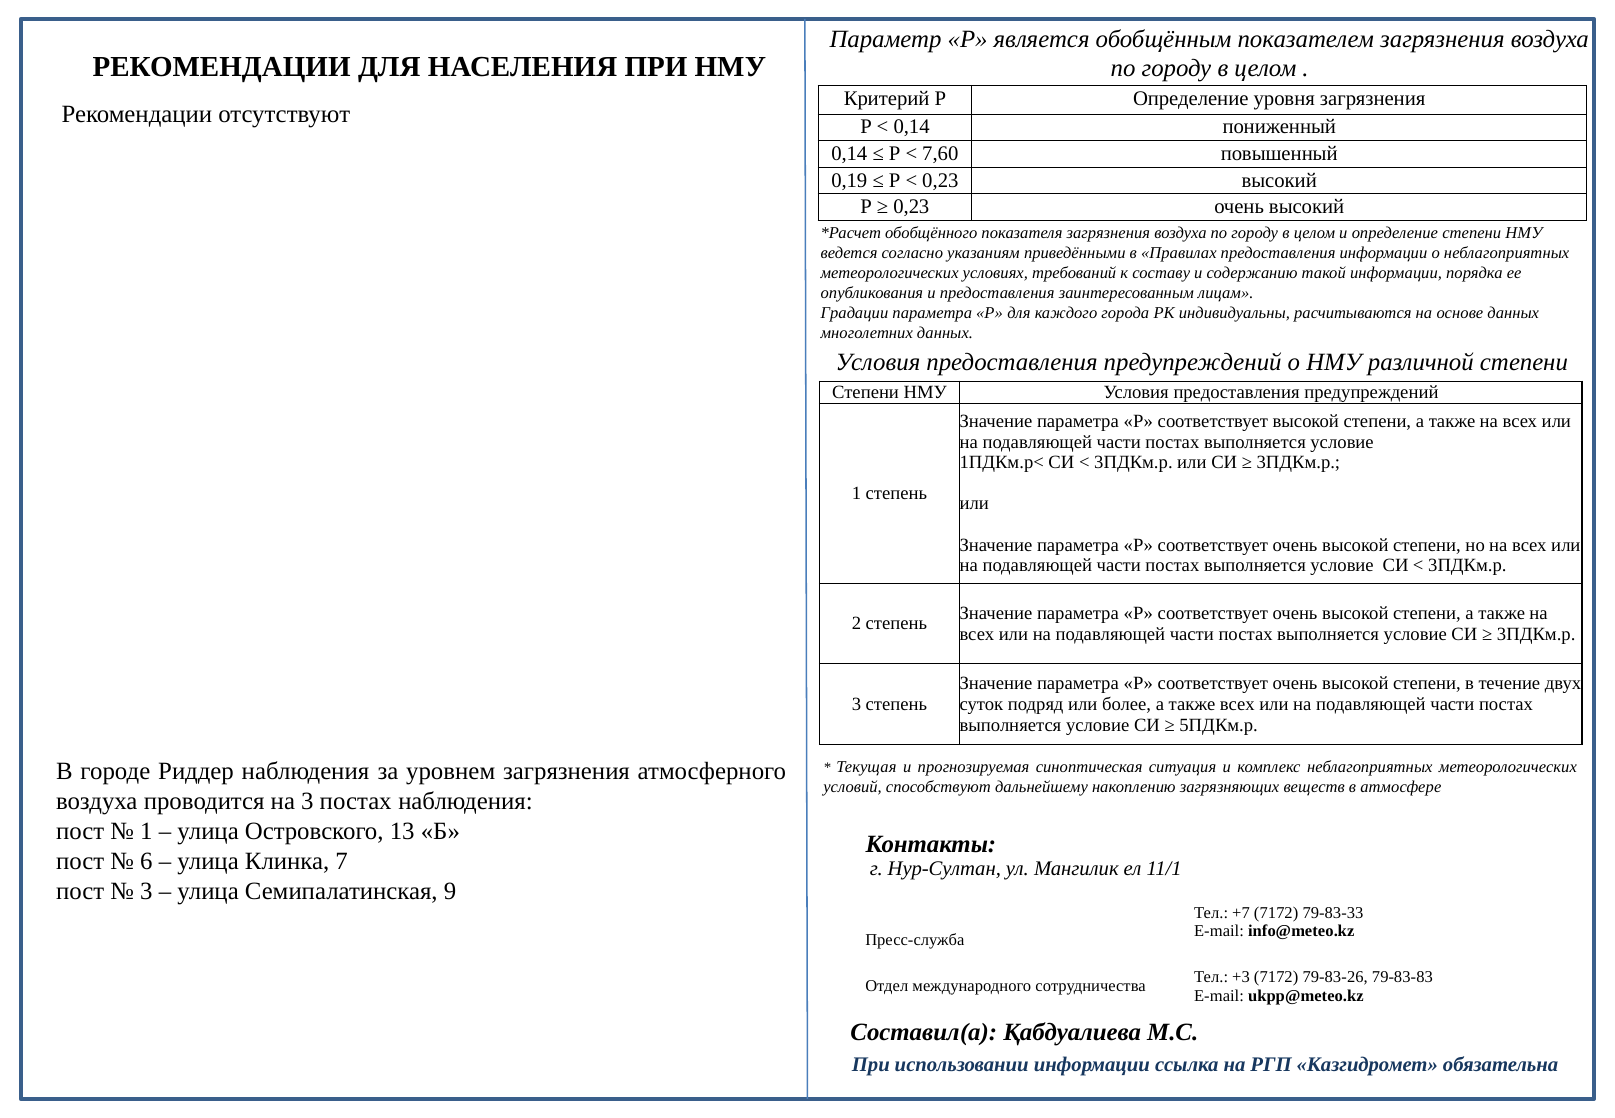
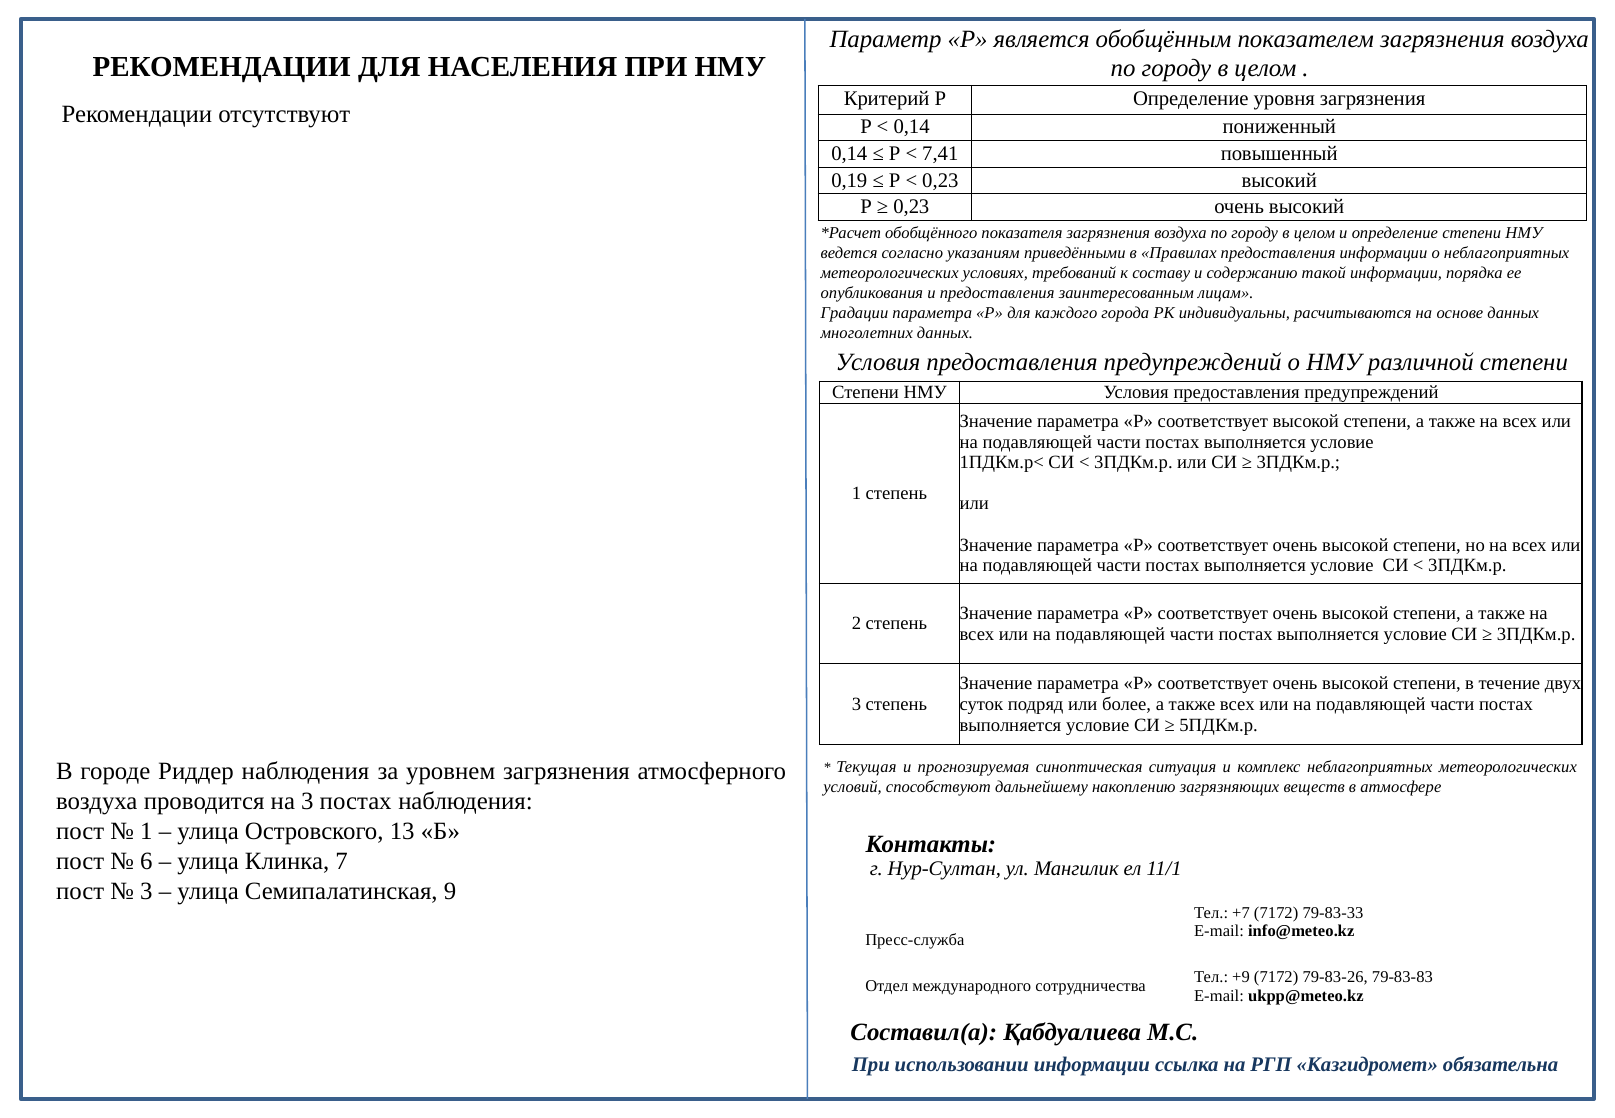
7,60: 7,60 -> 7,41
+3: +3 -> +9
